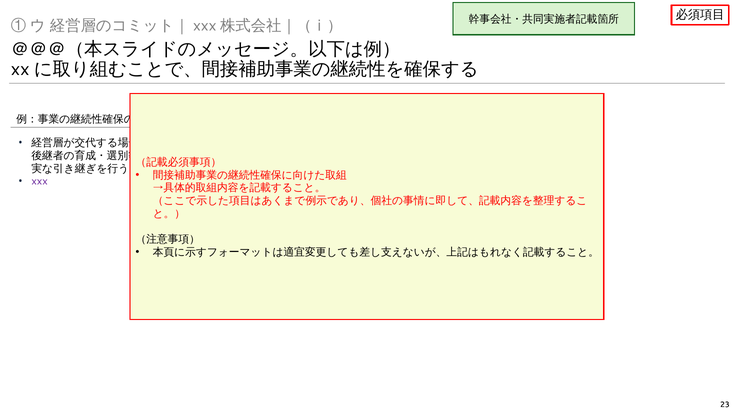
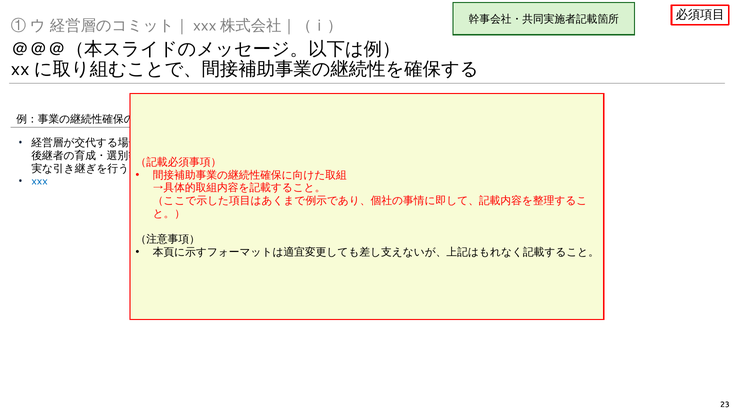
xxx colour: purple -> blue
